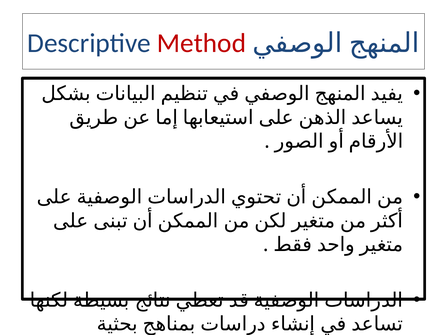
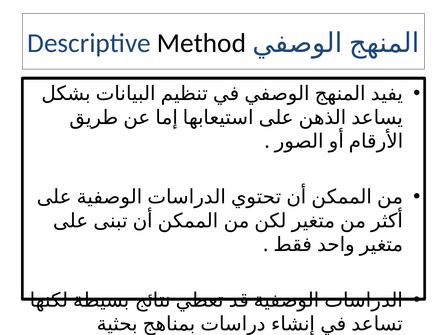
Method colour: red -> black
